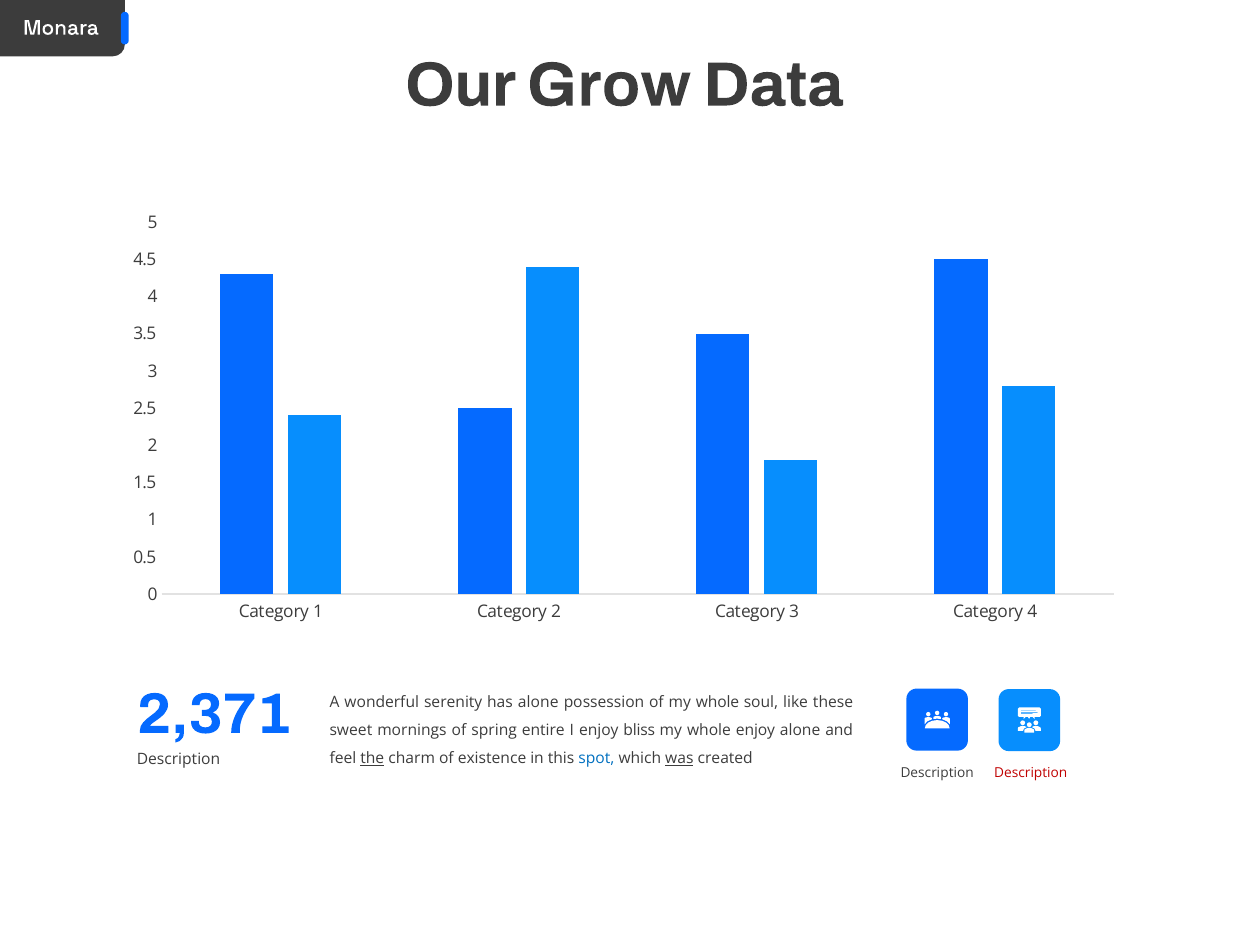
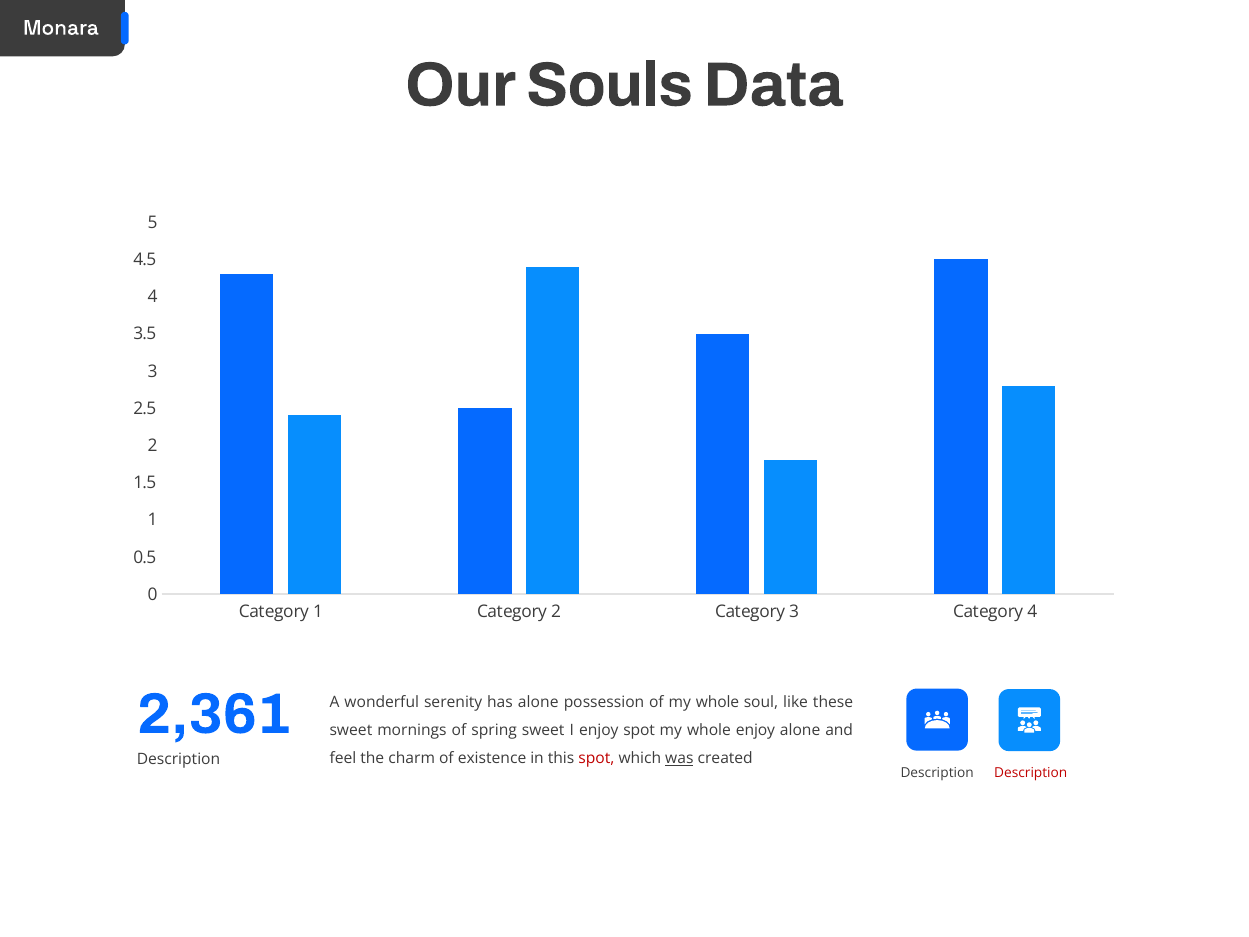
Grow: Grow -> Souls
2,371: 2,371 -> 2,361
spring entire: entire -> sweet
enjoy bliss: bliss -> spot
the underline: present -> none
spot at (596, 758) colour: blue -> red
